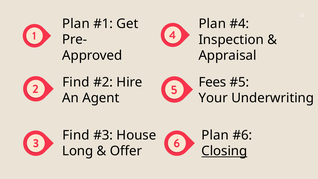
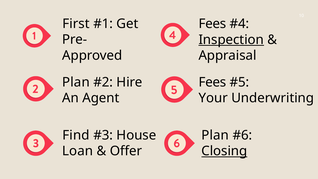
Plan at (76, 24): Plan -> First
Plan at (212, 24): Plan -> Fees
Inspection underline: none -> present
Find at (76, 82): Find -> Plan
Long: Long -> Loan
